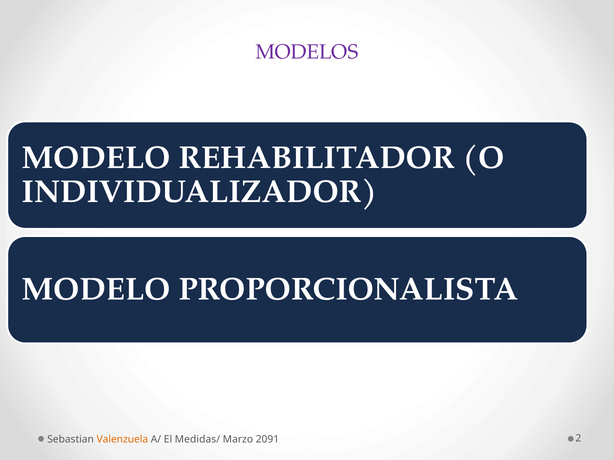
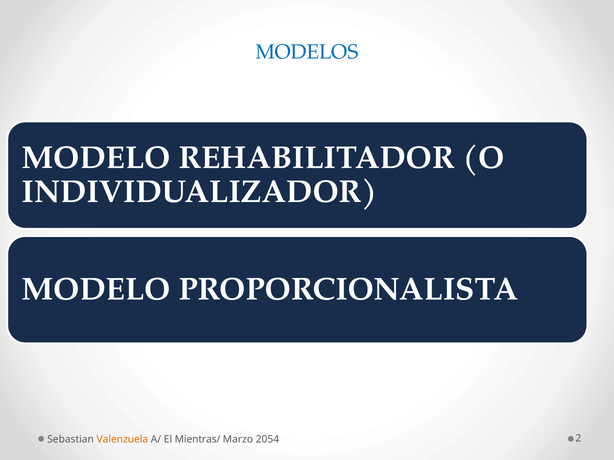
MODELOS colour: purple -> blue
Medidas/: Medidas/ -> Mientras/
2091: 2091 -> 2054
